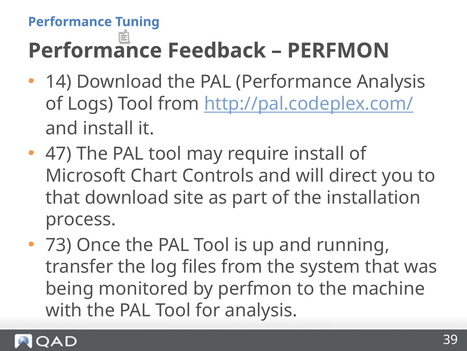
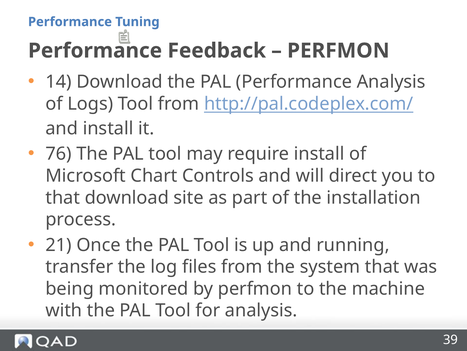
47: 47 -> 76
73: 73 -> 21
